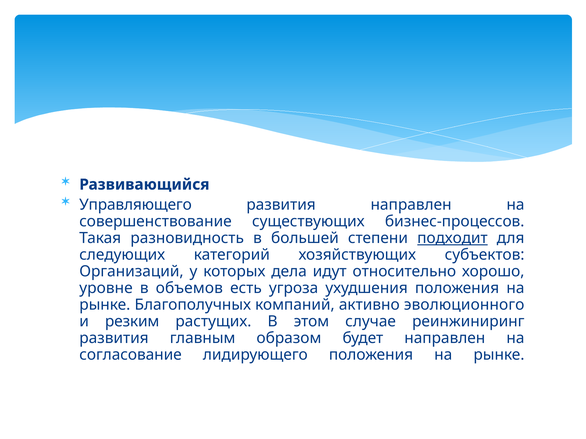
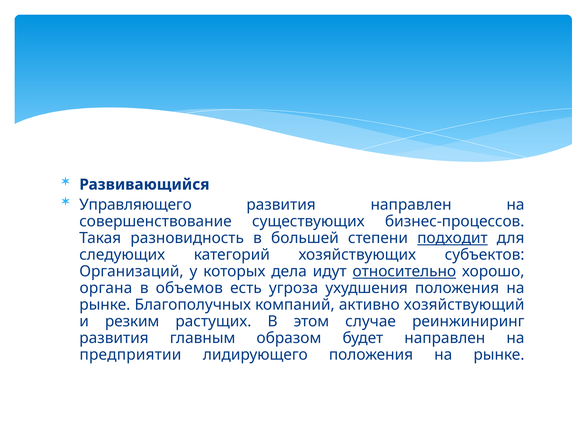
относительно underline: none -> present
уровне: уровне -> органа
эволюционного: эволюционного -> хозяйствующий
согласование: согласование -> предприятии
